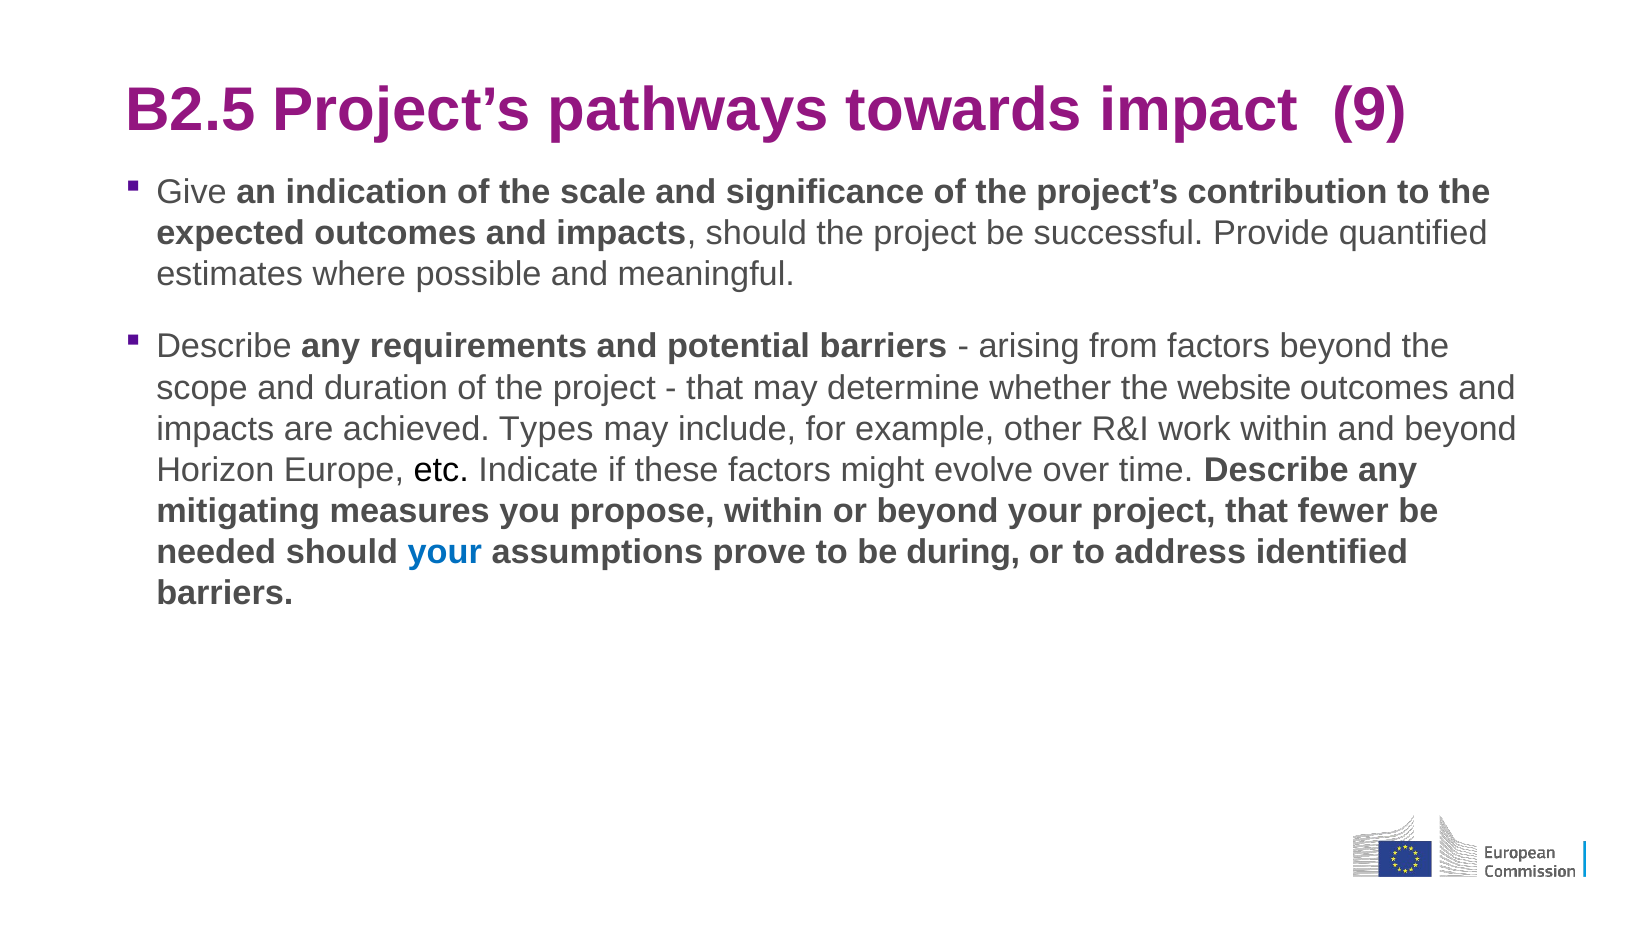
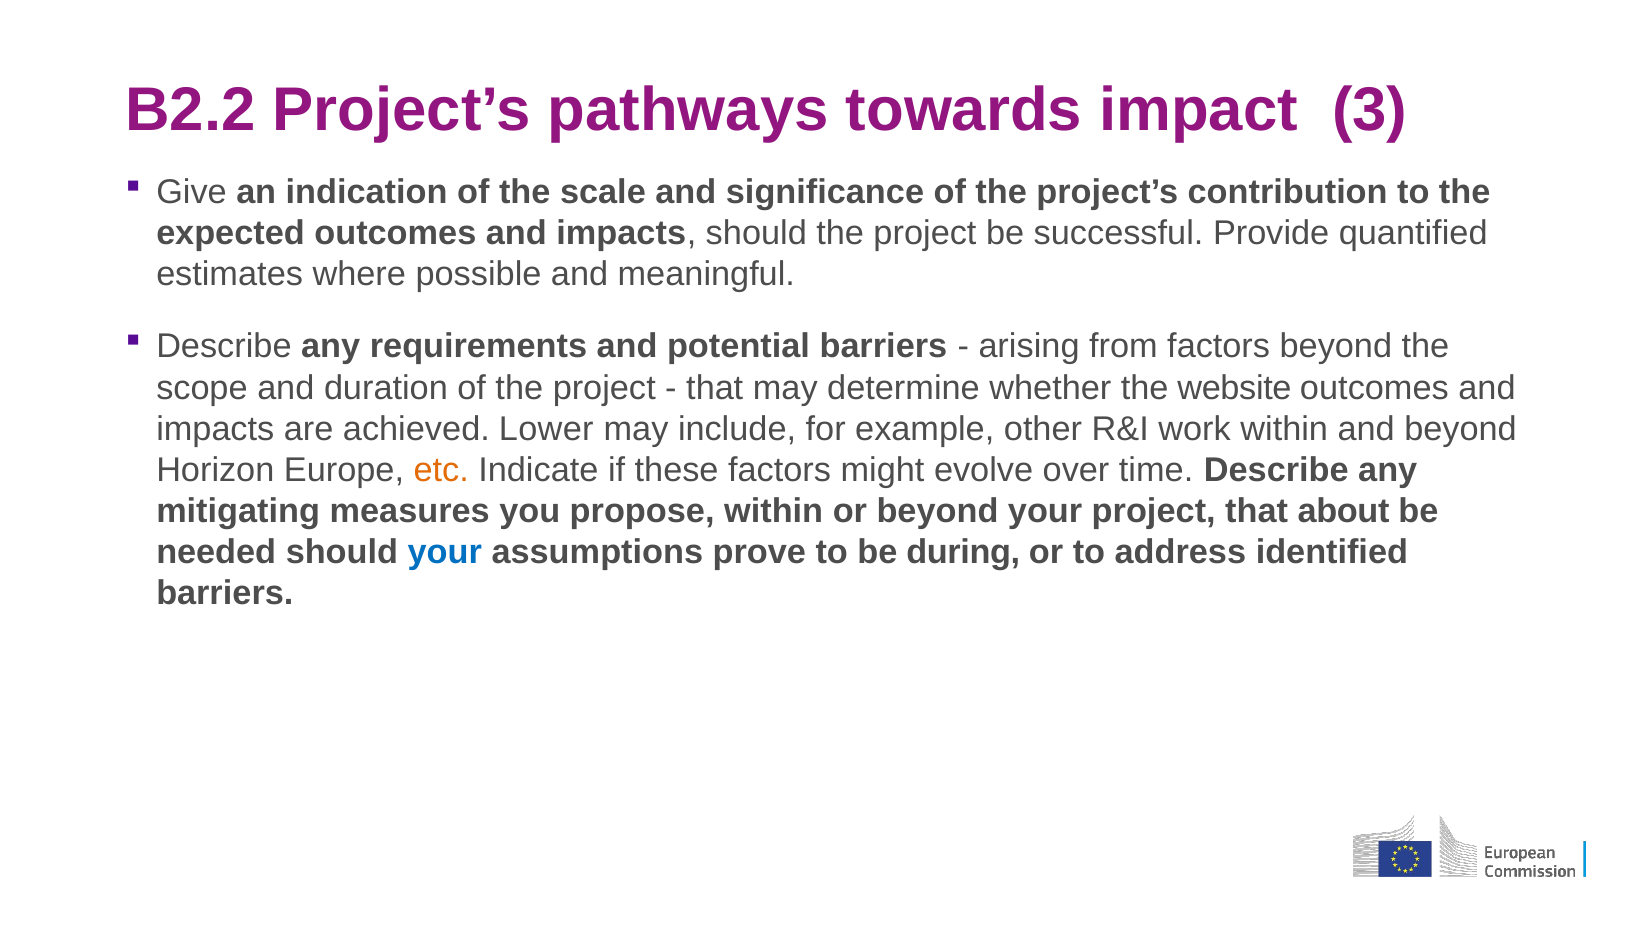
B2.5: B2.5 -> B2.2
9: 9 -> 3
Types: Types -> Lower
etc colour: black -> orange
fewer: fewer -> about
